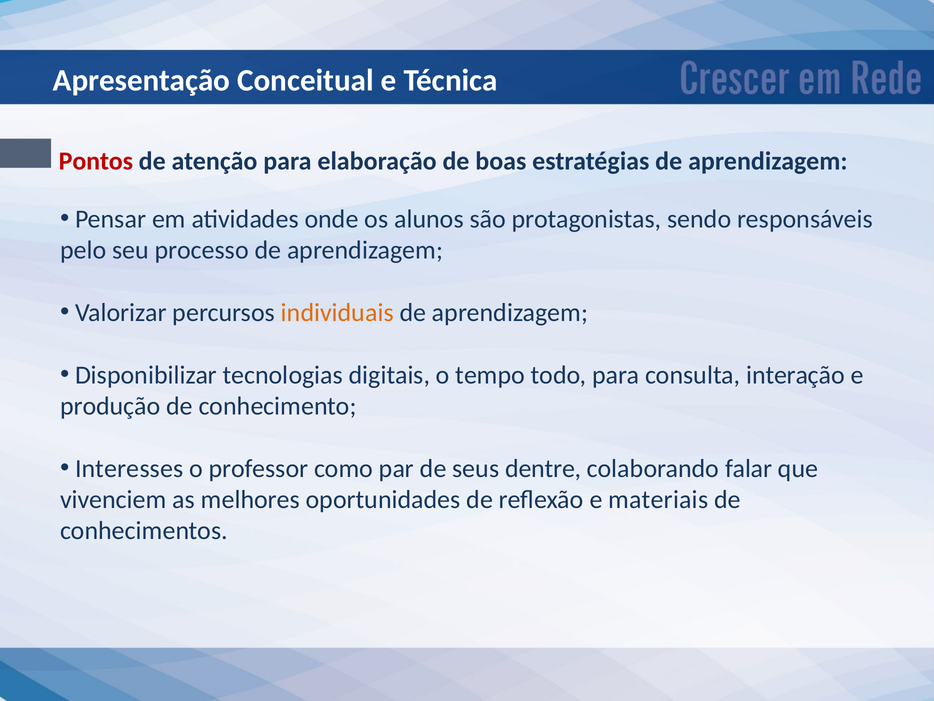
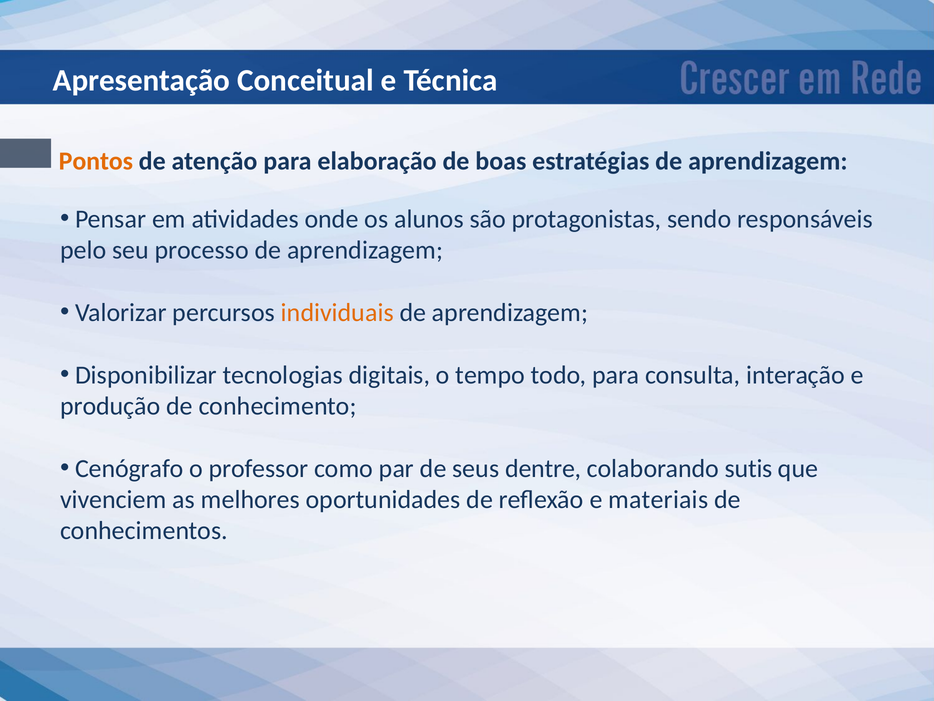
Pontos colour: red -> orange
Interesses: Interesses -> Cenógrafo
falar: falar -> sutis
